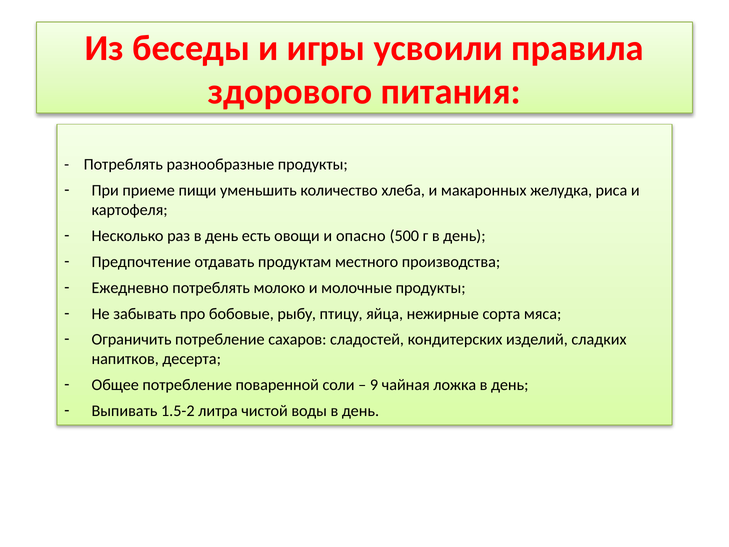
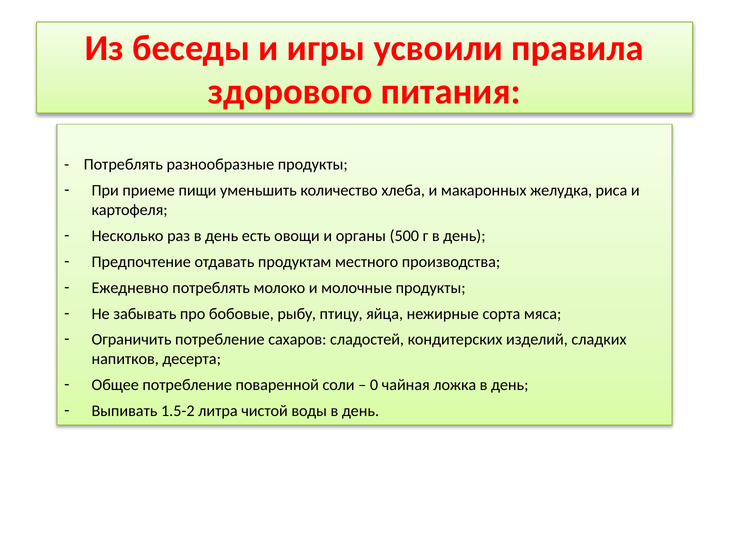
опасно: опасно -> органы
9: 9 -> 0
